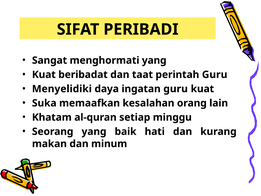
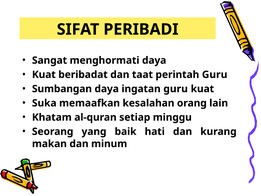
menghormati yang: yang -> daya
Menyelidiki: Menyelidiki -> Sumbangan
